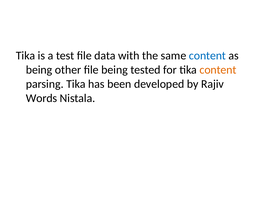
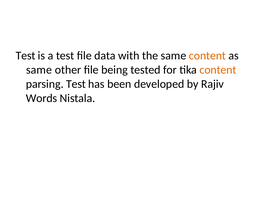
Tika at (26, 56): Tika -> Test
content at (207, 56) colour: blue -> orange
being at (39, 70): being -> same
parsing Tika: Tika -> Test
